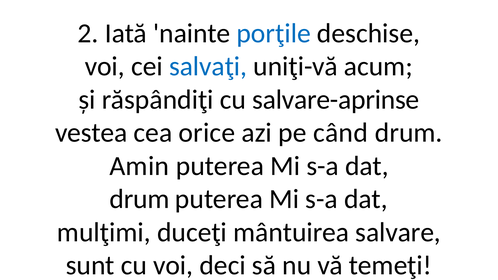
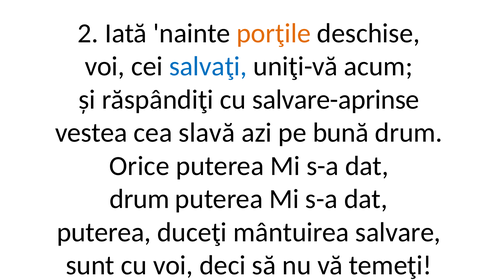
porţile colour: blue -> orange
orice: orice -> slavă
când: când -> bună
Amin: Amin -> Orice
mulţimi at (104, 232): mulţimi -> puterea
